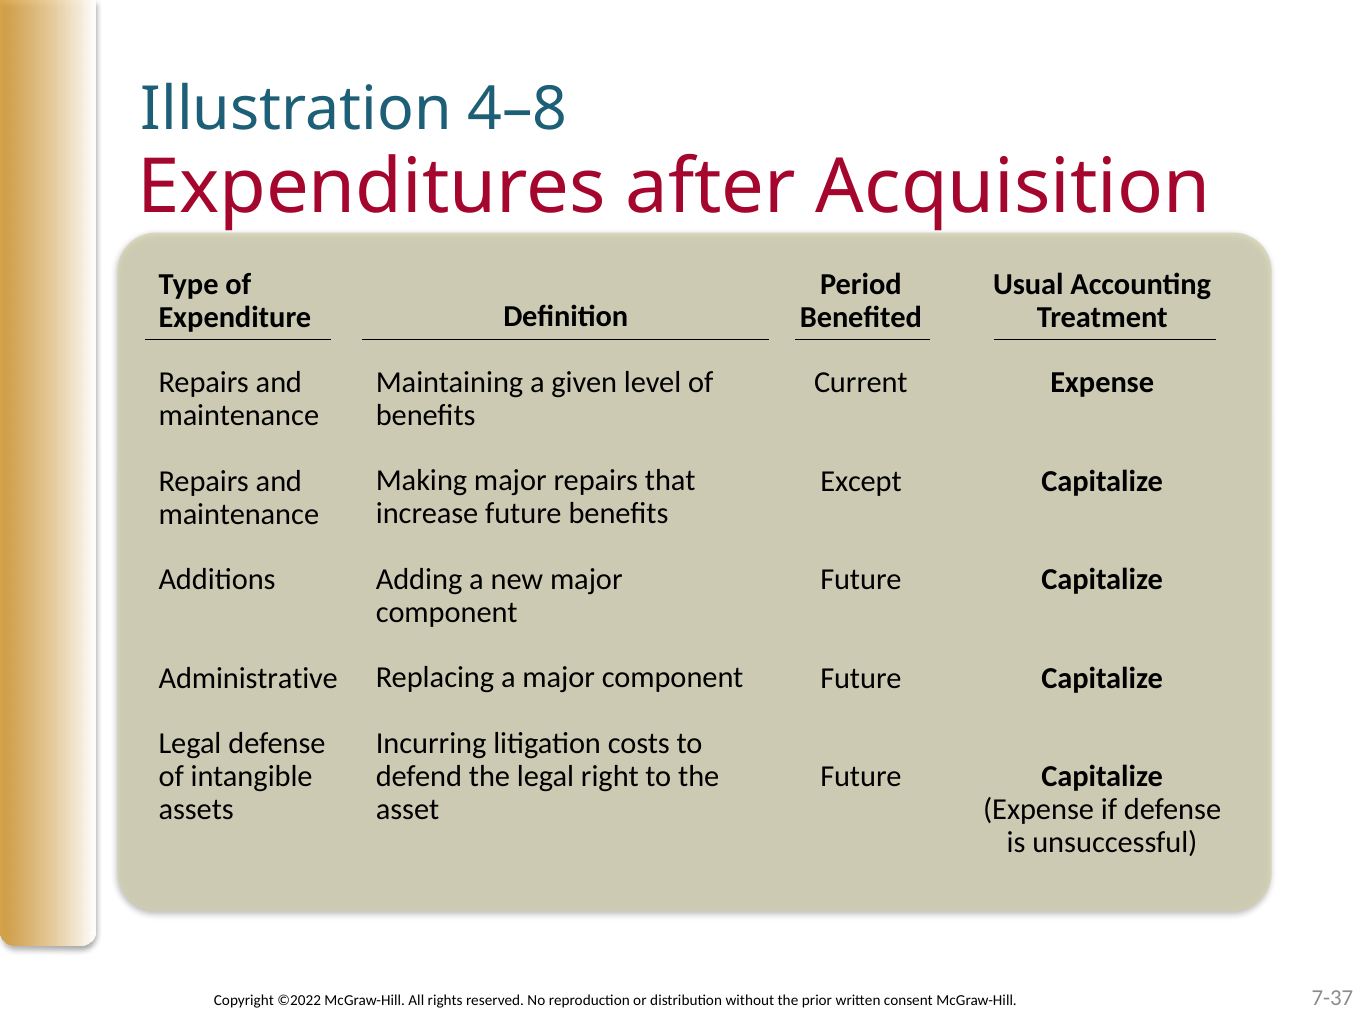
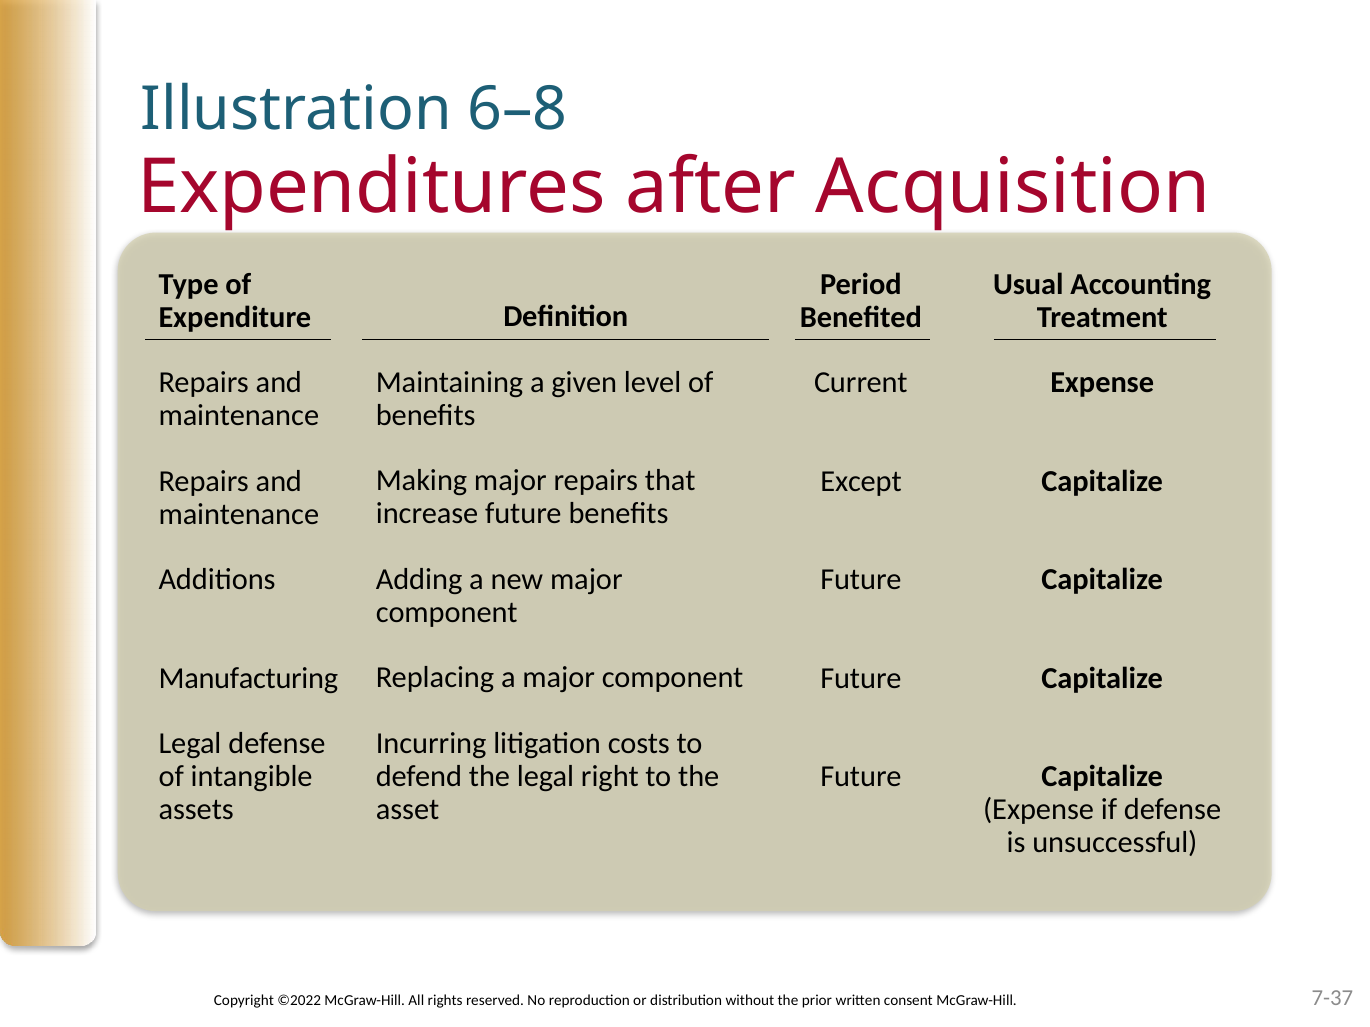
4–8: 4–8 -> 6–8
Administrative: Administrative -> Manufacturing
